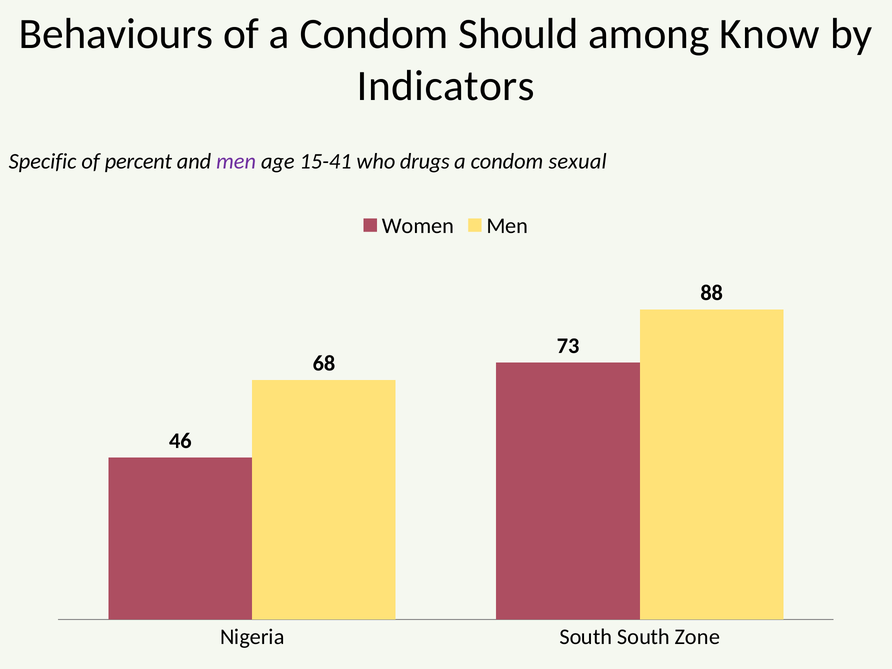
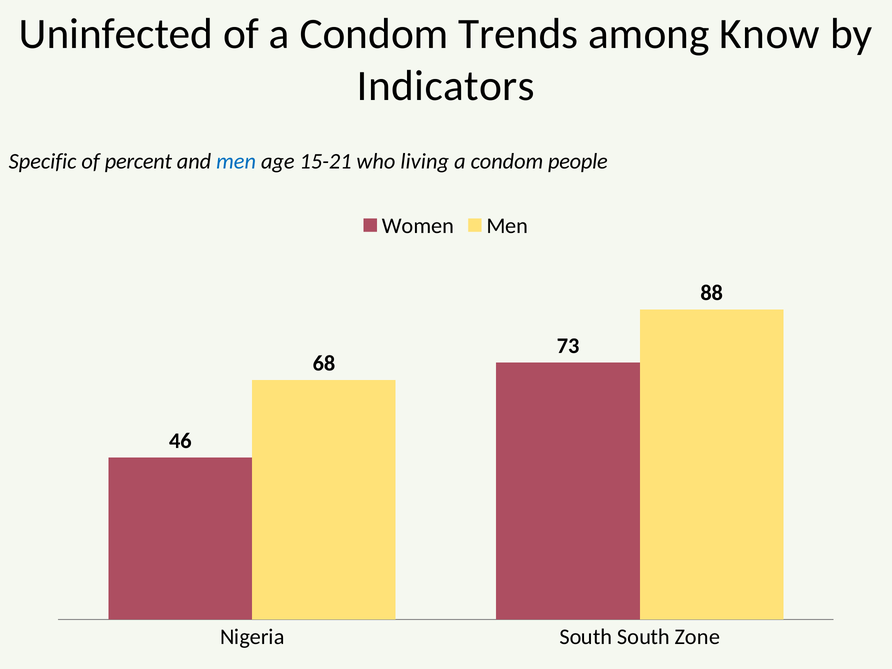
Behaviours: Behaviours -> Uninfected
Should: Should -> Trends
men at (236, 161) colour: purple -> blue
15-41: 15-41 -> 15-21
drugs: drugs -> living
sexual: sexual -> people
